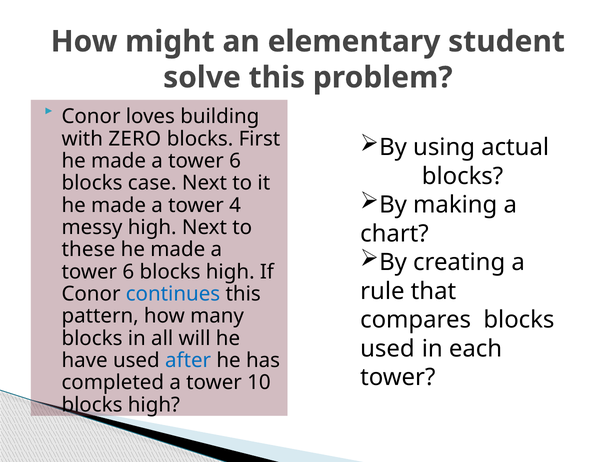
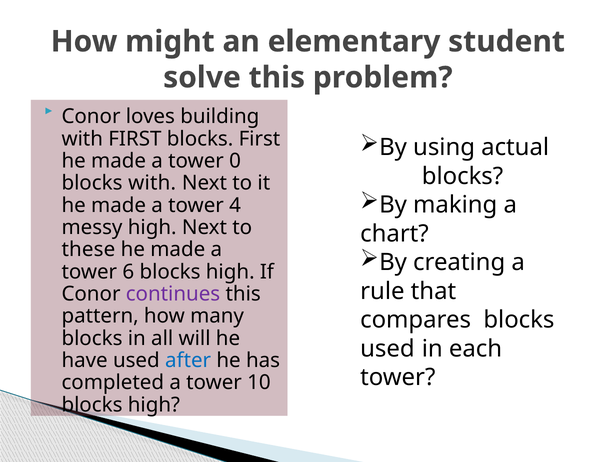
with ZERO: ZERO -> FIRST
6 at (235, 161): 6 -> 0
blocks case: case -> with
continues colour: blue -> purple
